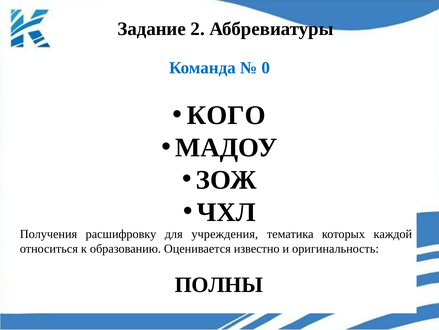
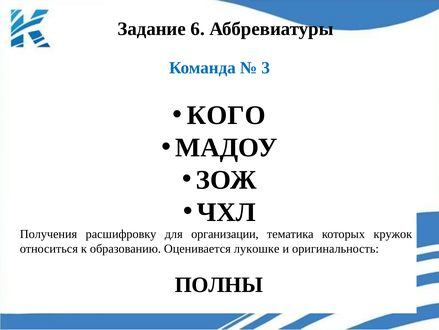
2: 2 -> 6
0: 0 -> 3
учреждения: учреждения -> организации
каждой: каждой -> кружок
известно: известно -> лукошке
